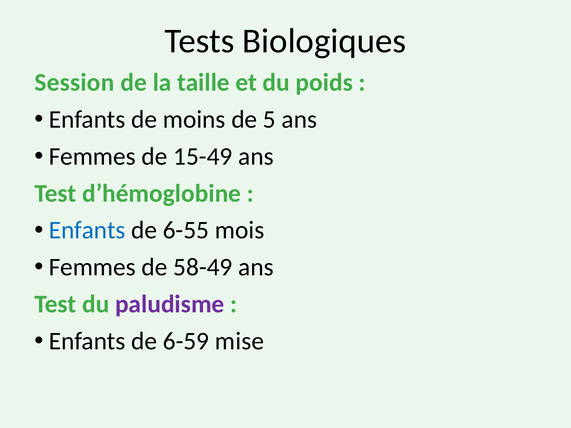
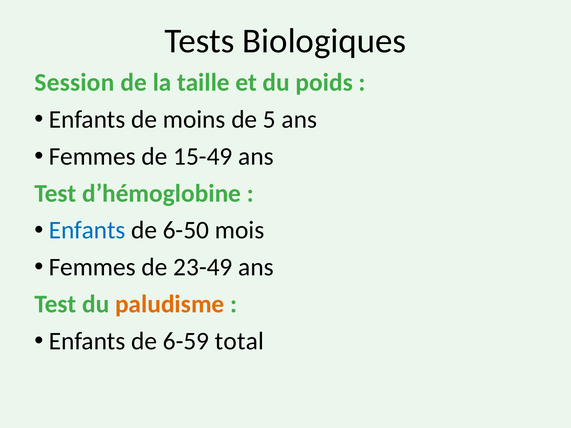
6-55: 6-55 -> 6-50
58-49: 58-49 -> 23-49
paludisme colour: purple -> orange
mise: mise -> total
